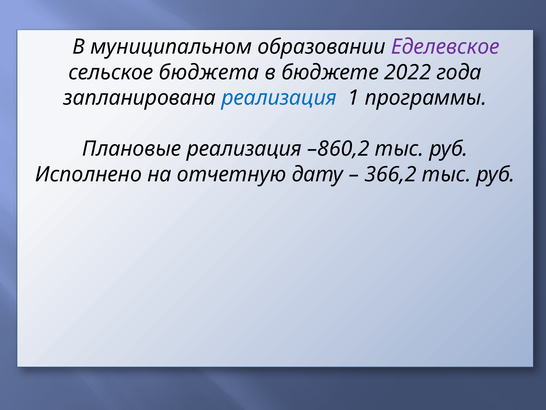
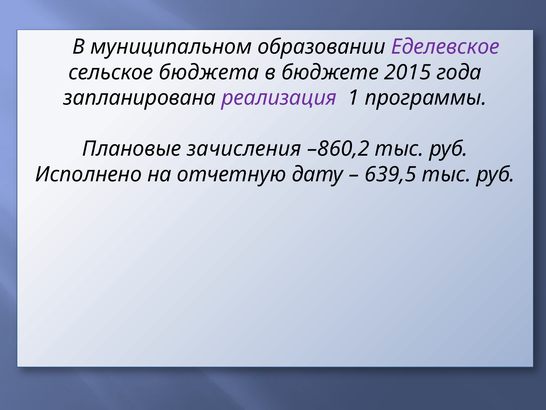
2022: 2022 -> 2015
реализация at (279, 98) colour: blue -> purple
Плановые реализация: реализация -> зачисления
366,2: 366,2 -> 639,5
